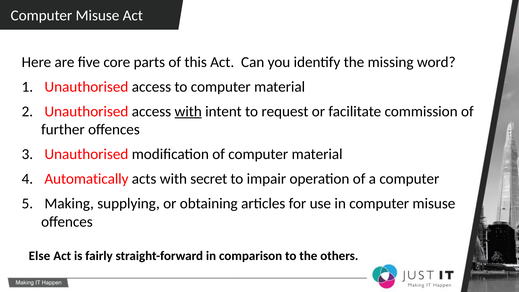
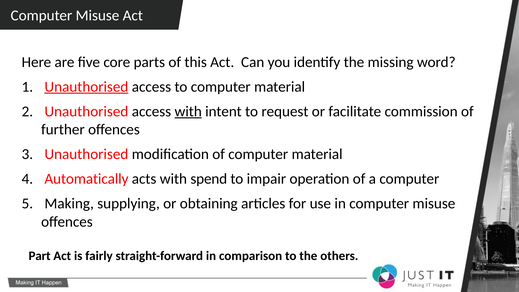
Unauthorised at (86, 87) underline: none -> present
secret: secret -> spend
Else: Else -> Part
